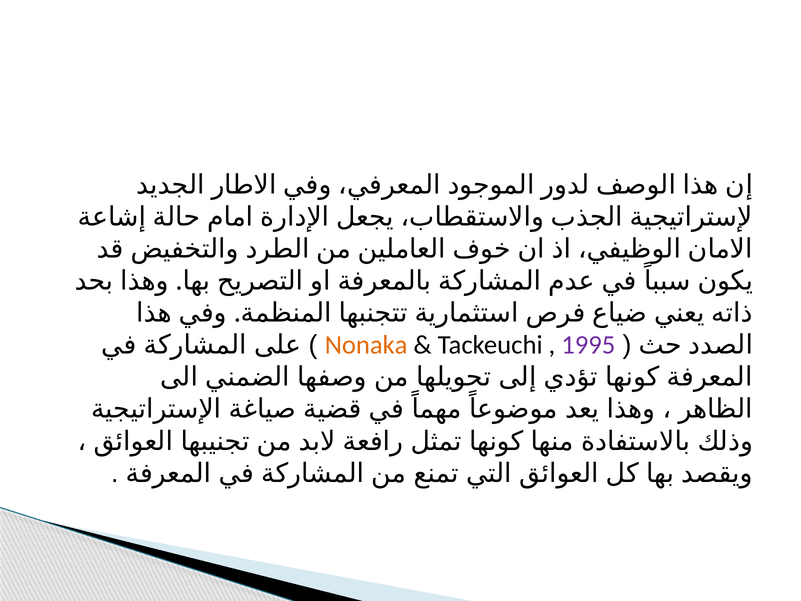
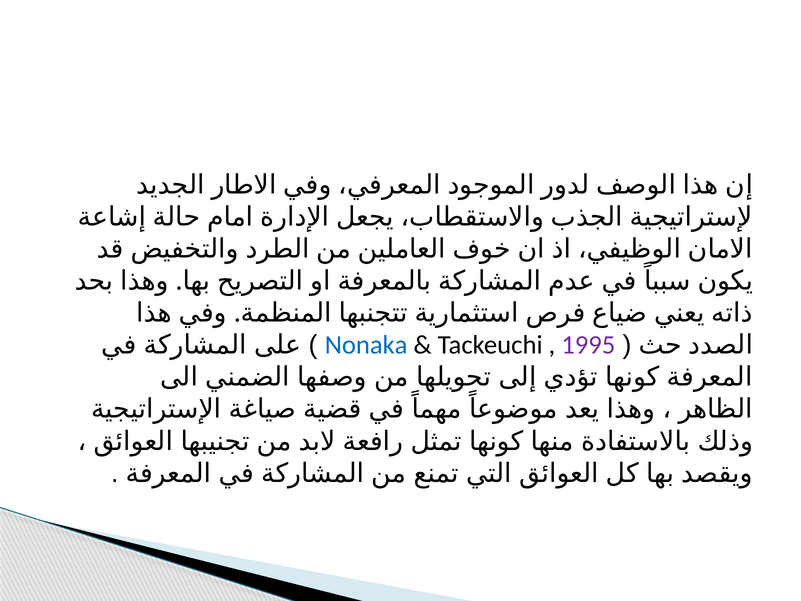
Nonaka colour: orange -> blue
